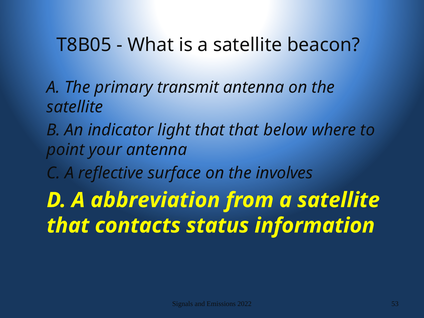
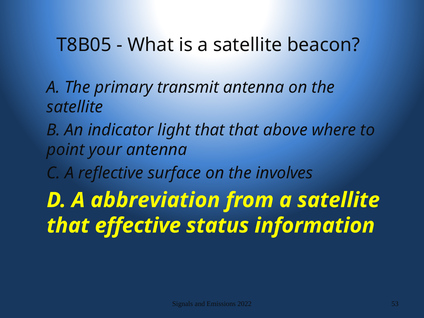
below: below -> above
contacts: contacts -> effective
